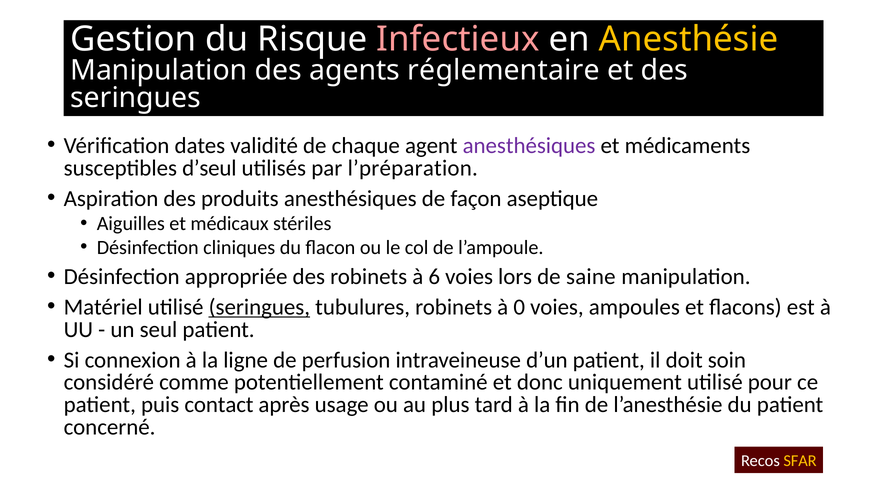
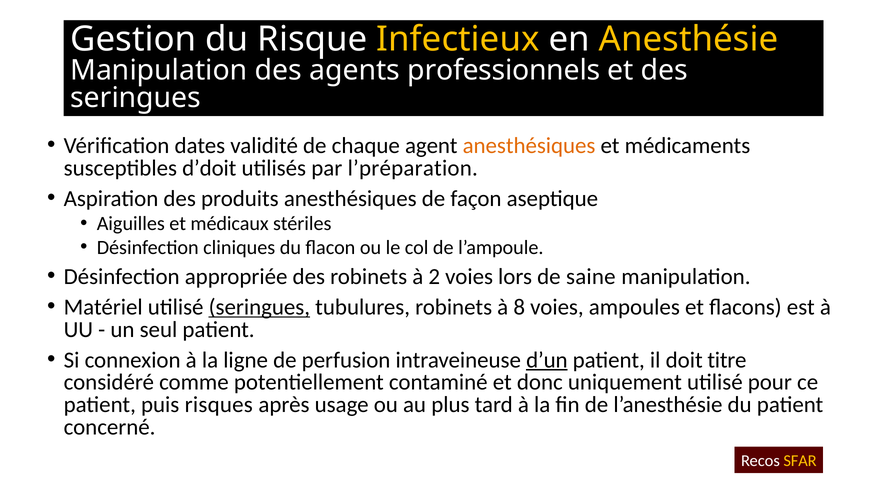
Infectieux colour: pink -> yellow
réglementaire: réglementaire -> professionnels
anesthésiques at (529, 145) colour: purple -> orange
d’seul: d’seul -> d’doit
6: 6 -> 2
0: 0 -> 8
d’un underline: none -> present
soin: soin -> titre
contact: contact -> risques
